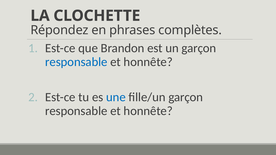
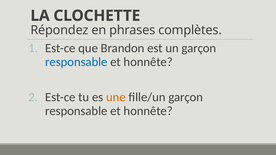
une colour: blue -> orange
